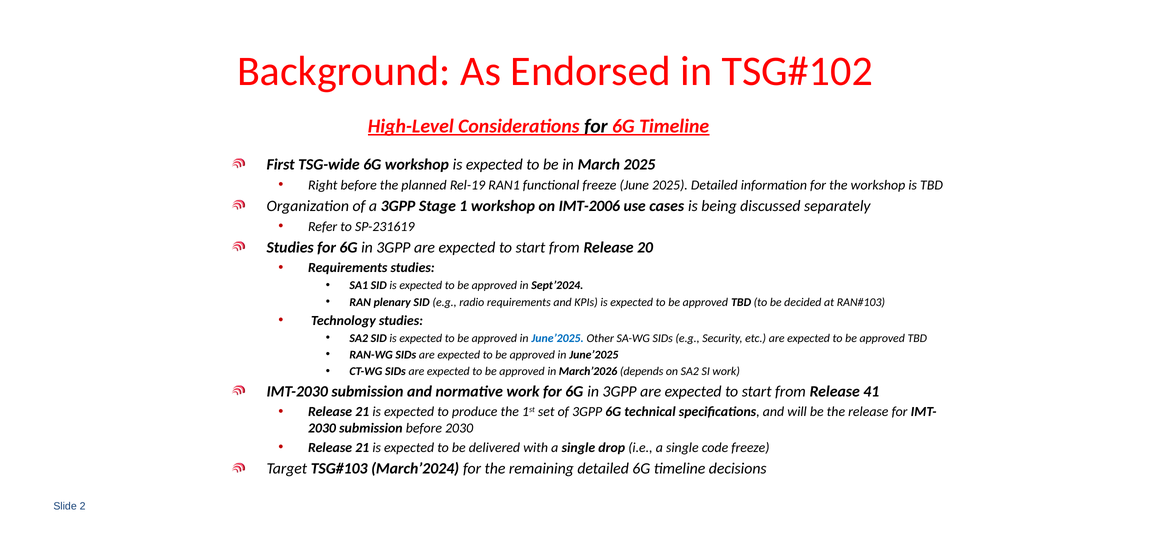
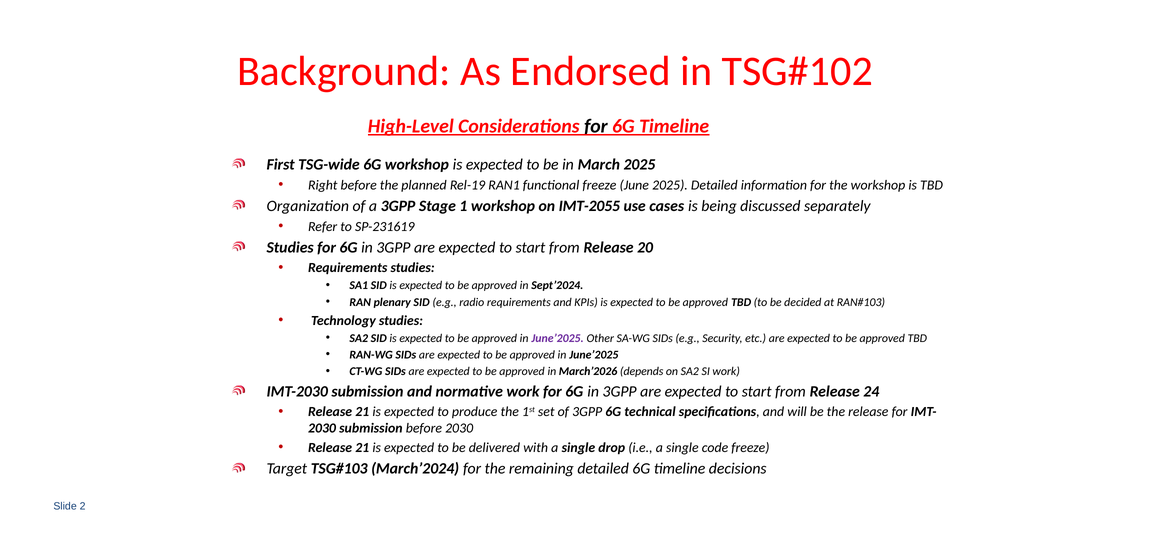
IMT-2006: IMT-2006 -> IMT-2055
June’2025 at (558, 338) colour: blue -> purple
41: 41 -> 24
